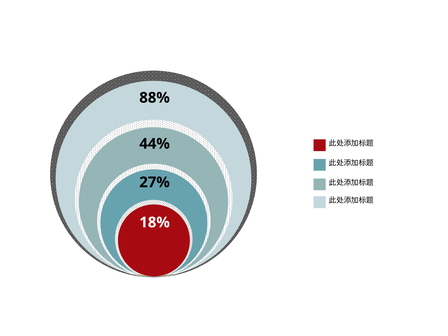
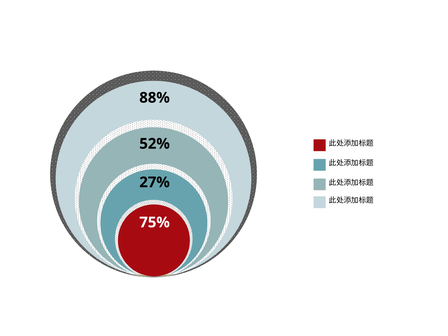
44%: 44% -> 52%
18%: 18% -> 75%
